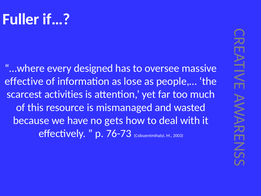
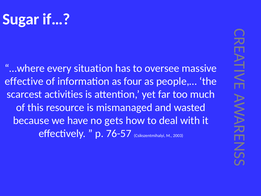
Fuller: Fuller -> Sugar
designed: designed -> situation
lose: lose -> four
76-73: 76-73 -> 76-57
